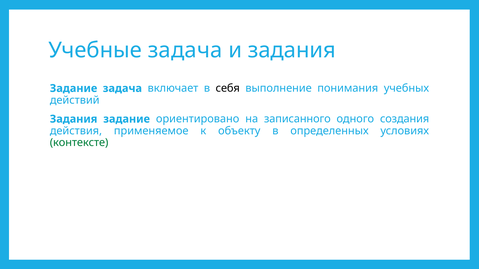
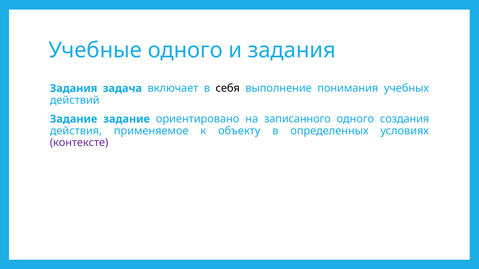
Учебные задача: задача -> одного
Задание at (74, 88): Задание -> Задания
Задания at (74, 119): Задания -> Задание
контексте colour: green -> purple
